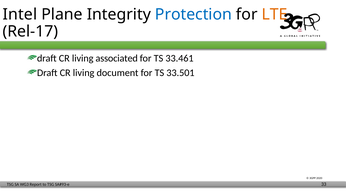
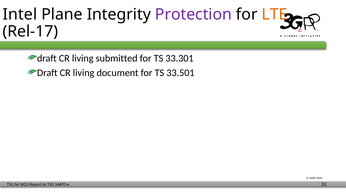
Protection colour: blue -> purple
associated: associated -> submitted
33.461: 33.461 -> 33.301
